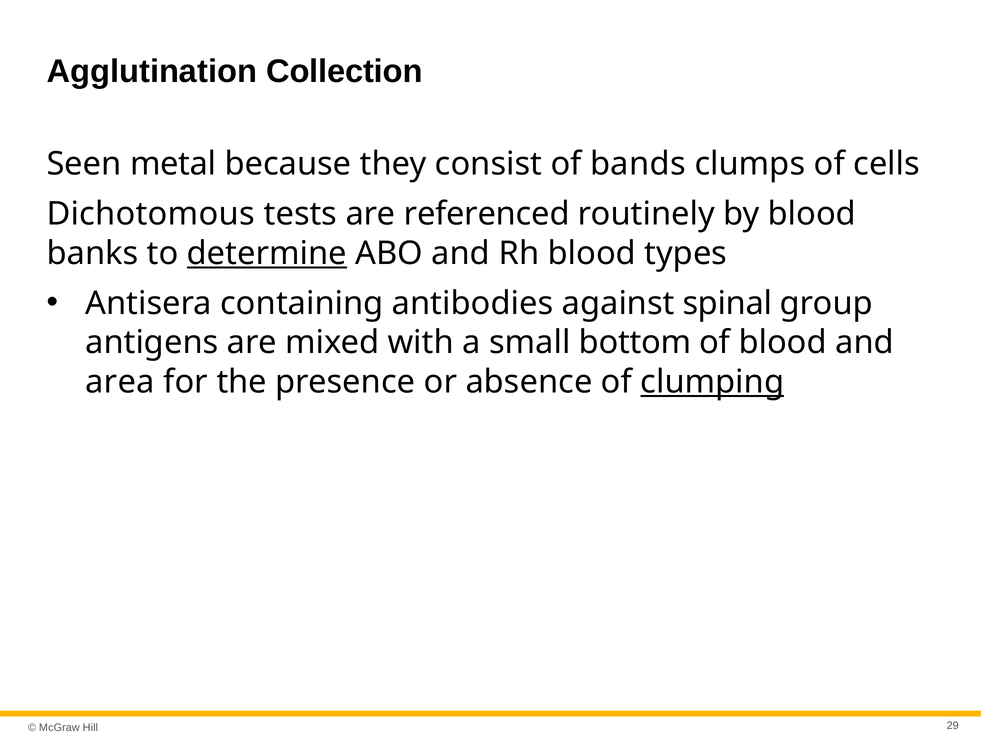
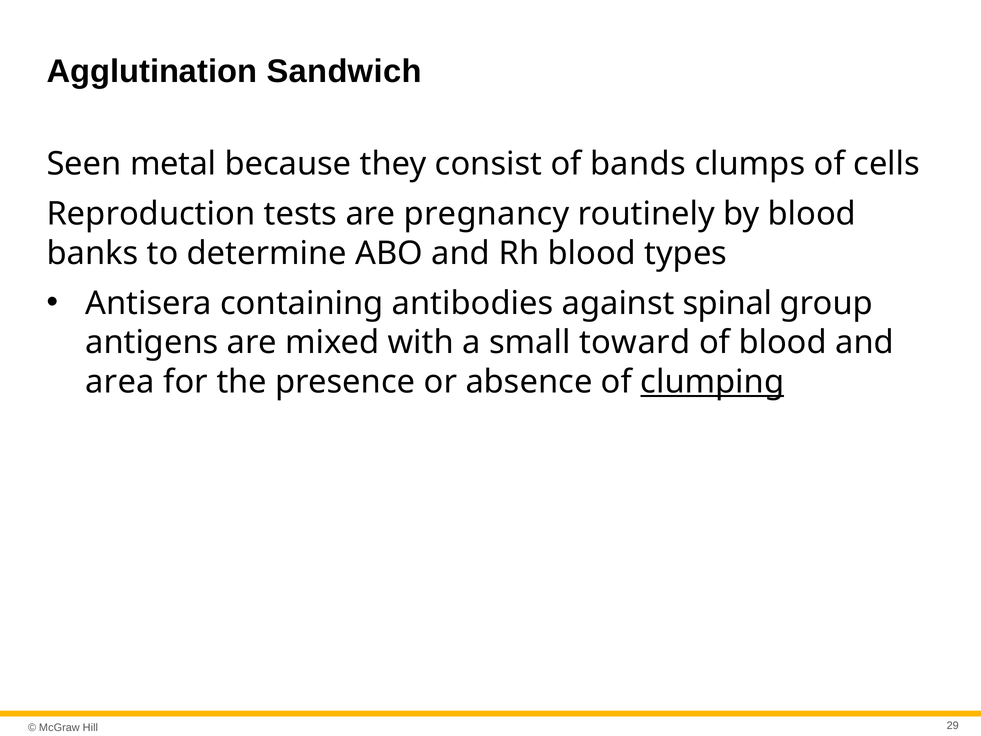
Collection: Collection -> Sandwich
Dichotomous: Dichotomous -> Reproduction
referenced: referenced -> pregnancy
determine underline: present -> none
bottom: bottom -> toward
